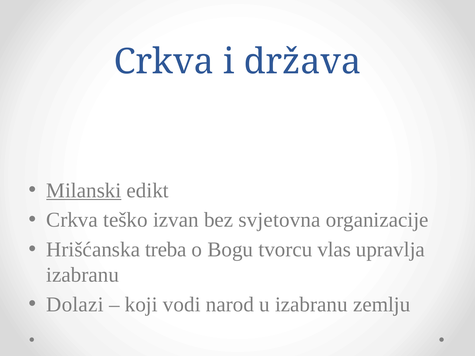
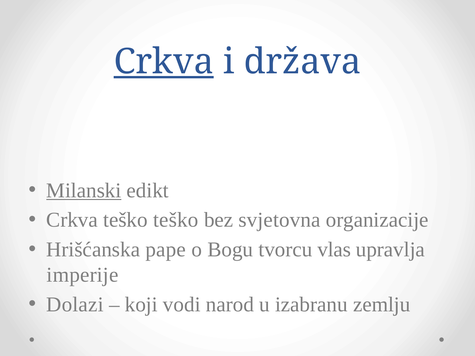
Crkva at (164, 62) underline: none -> present
teško izvan: izvan -> teško
treba: treba -> pape
izabranu at (83, 275): izabranu -> imperije
